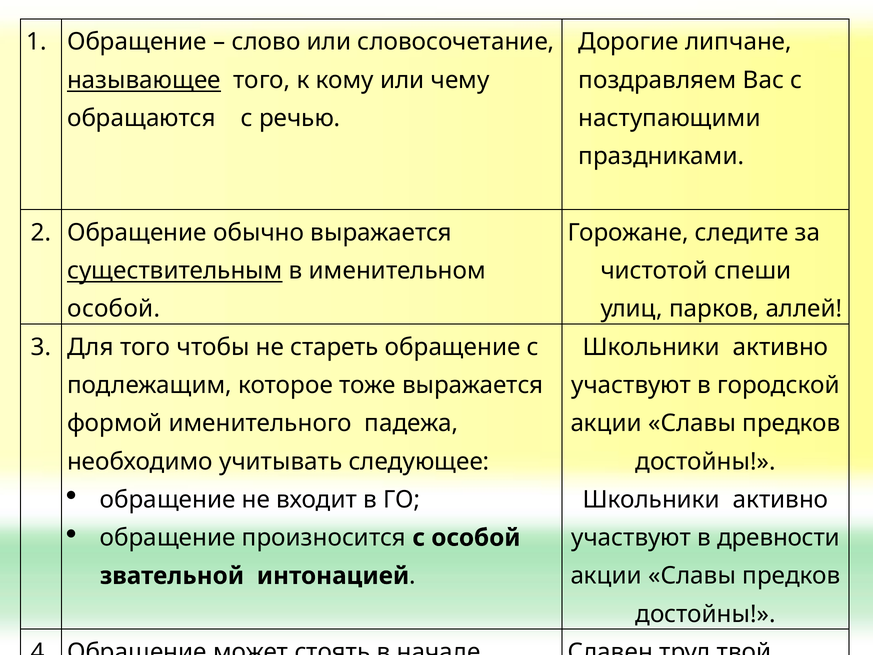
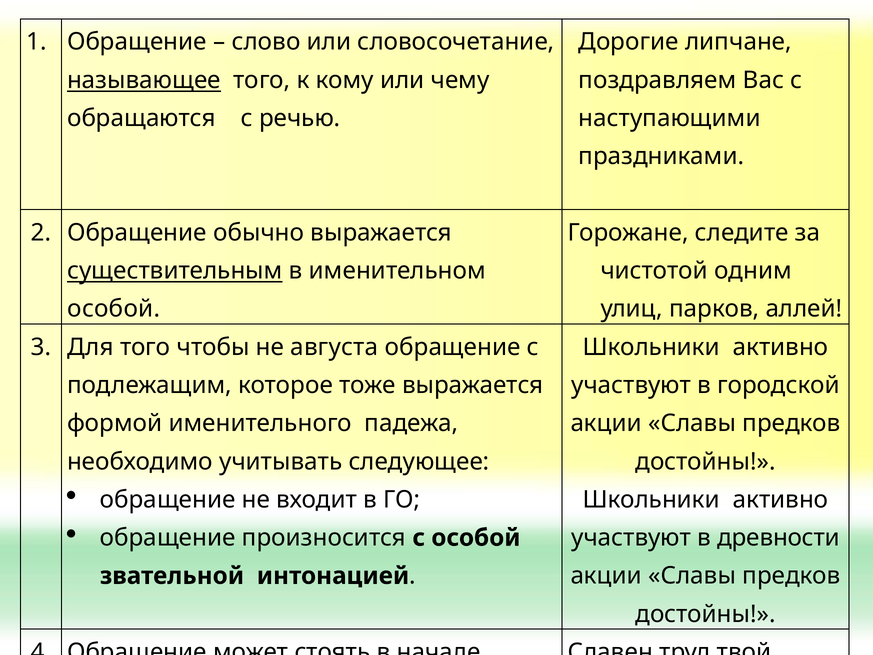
спеши: спеши -> одним
стареть: стареть -> августа
